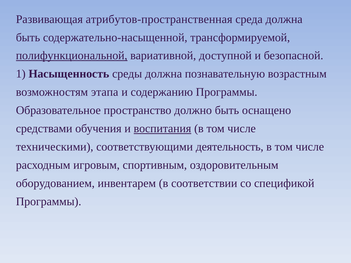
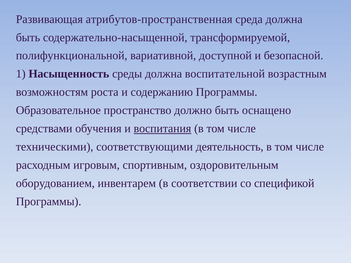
полифункциональной underline: present -> none
познавательную: познавательную -> воспитательной
этапа: этапа -> роста
